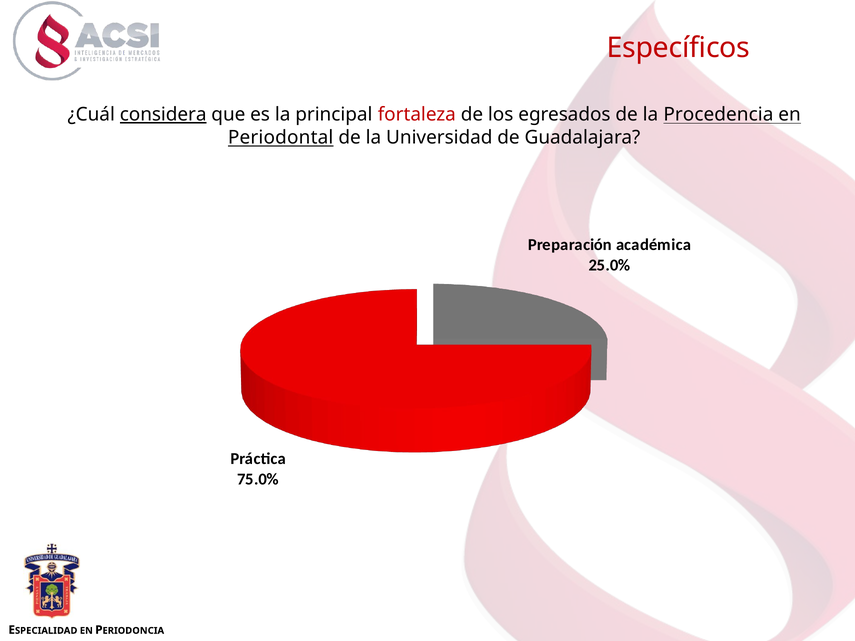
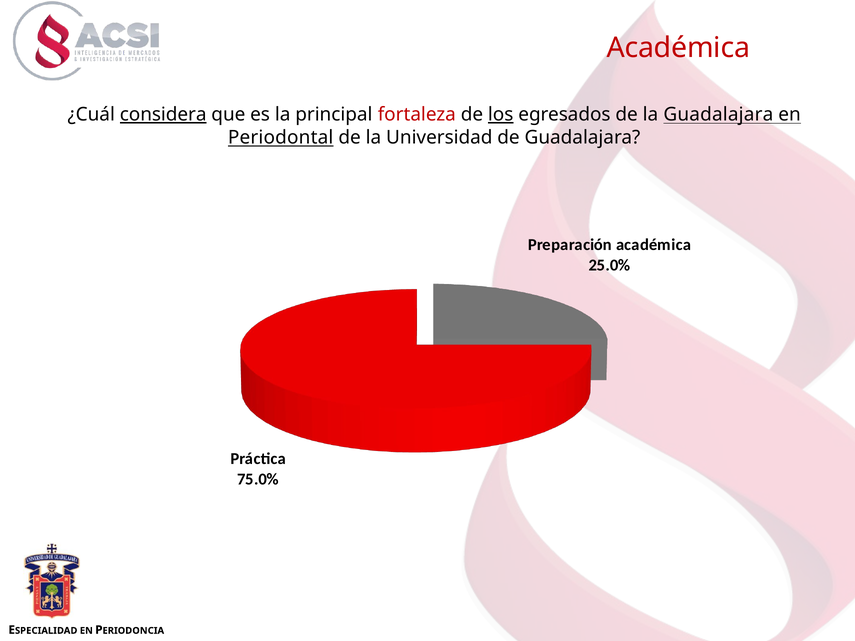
Específicos at (678, 48): Específicos -> Académica
los underline: none -> present
la Procedencia: Procedencia -> Guadalajara
